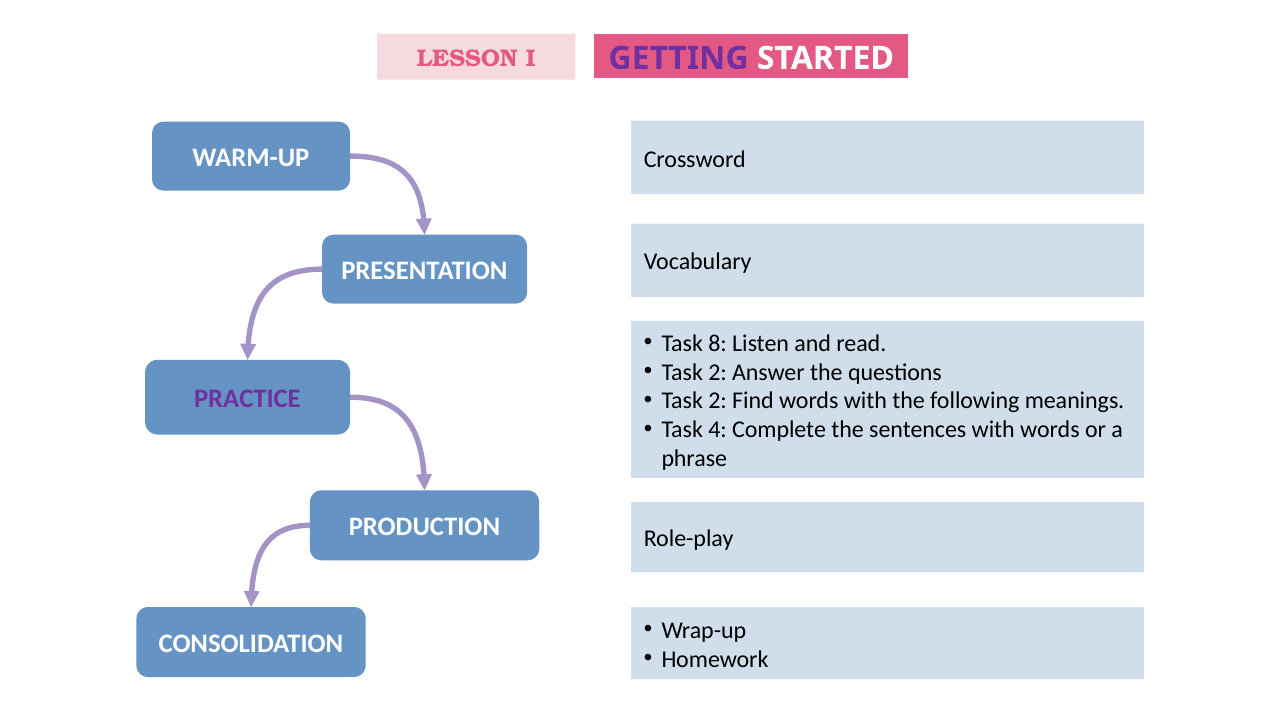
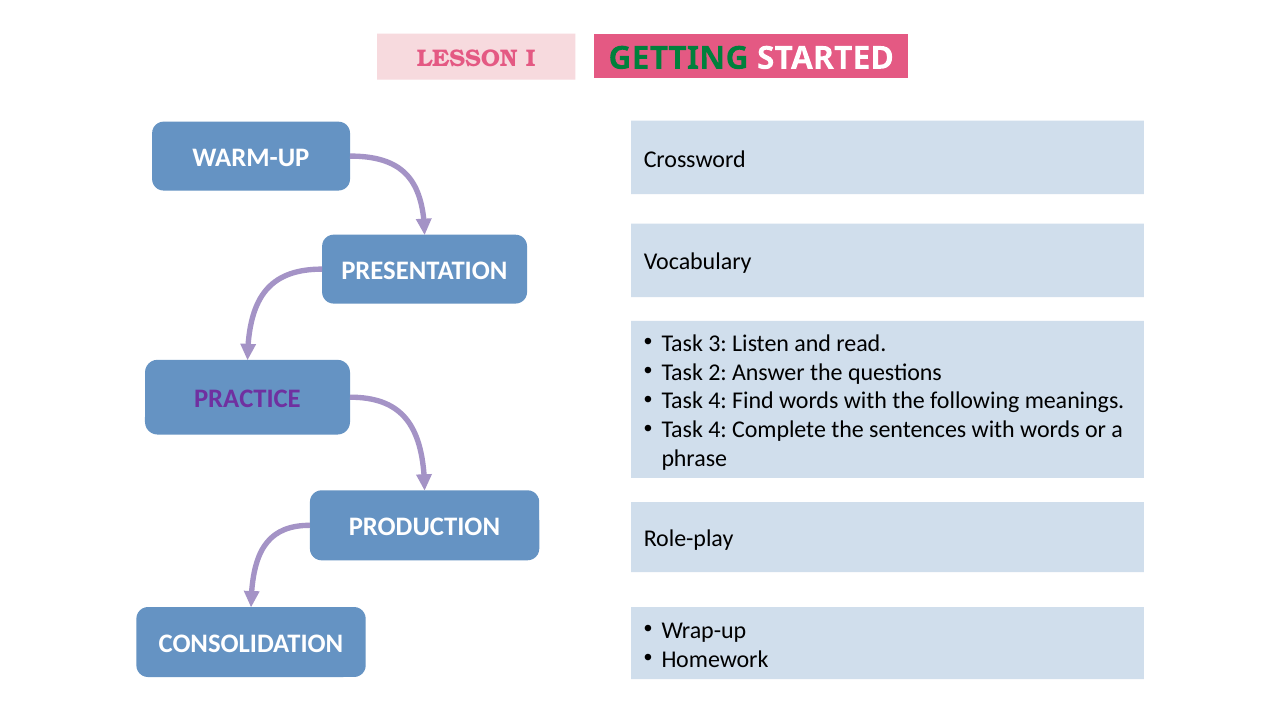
GETTING colour: purple -> green
8: 8 -> 3
2 at (718, 401): 2 -> 4
